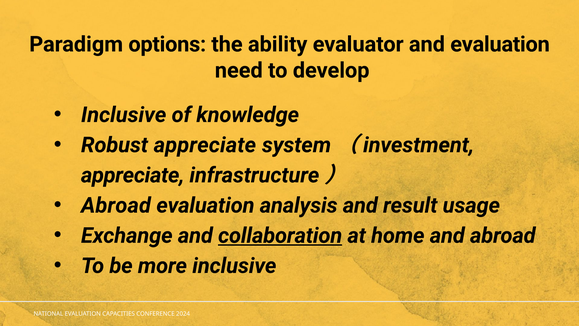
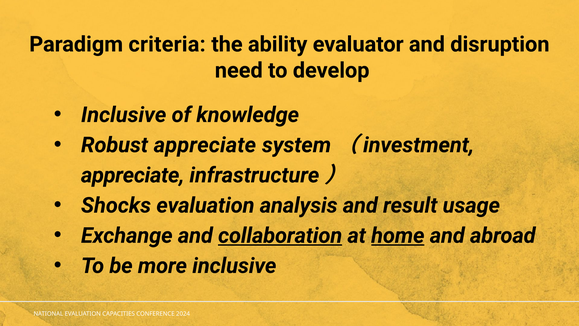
options: options -> criteria
and evaluation: evaluation -> disruption
Abroad at (116, 205): Abroad -> Shocks
home underline: none -> present
